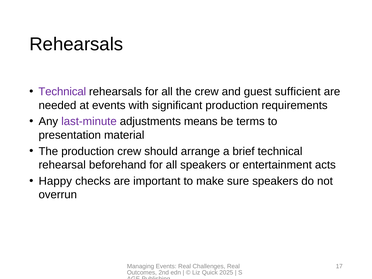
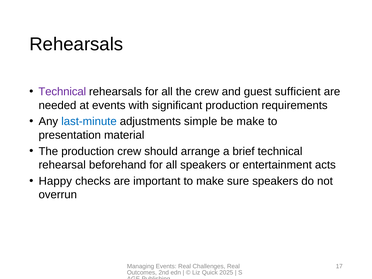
last-minute colour: purple -> blue
means: means -> simple
be terms: terms -> make
